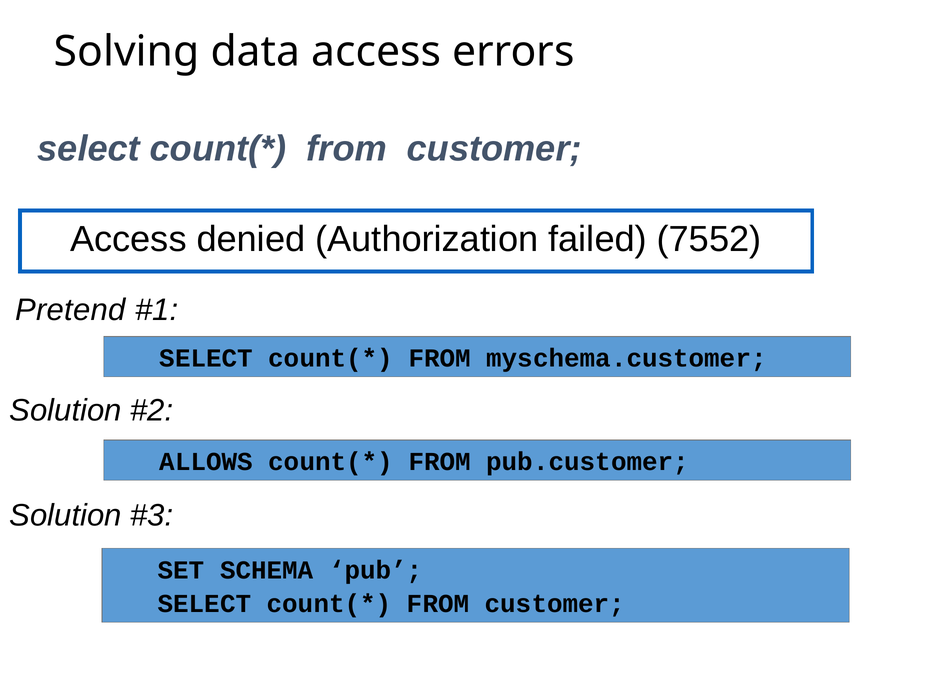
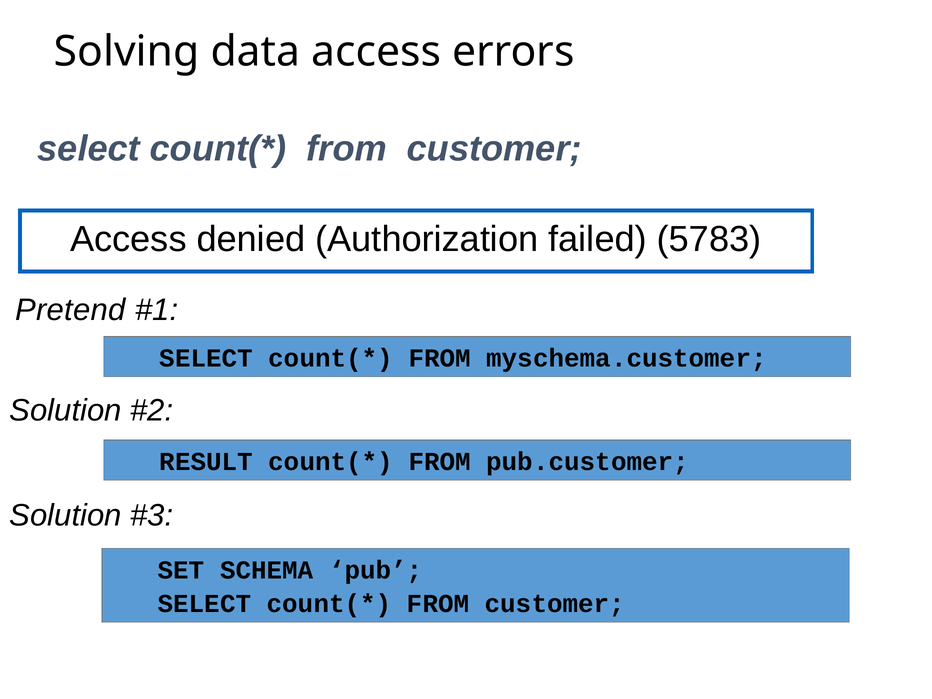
7552: 7552 -> 5783
ALLOWS: ALLOWS -> RESULT
